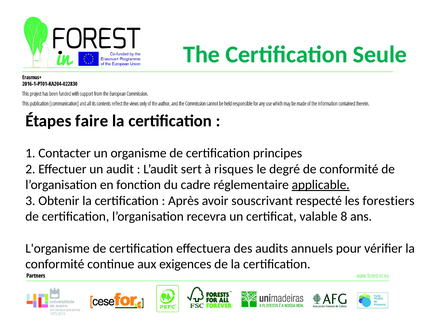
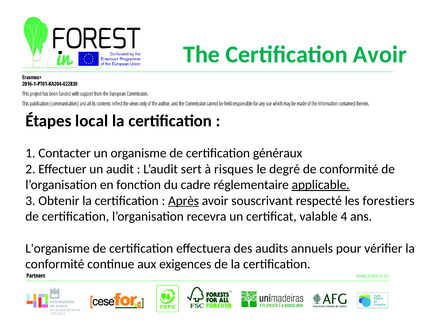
Certification Seule: Seule -> Avoir
faire: faire -> local
principes: principes -> généraux
Après underline: none -> present
8: 8 -> 4
